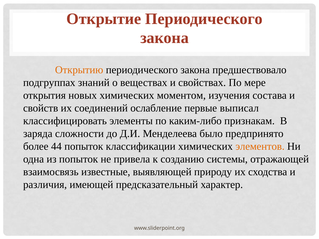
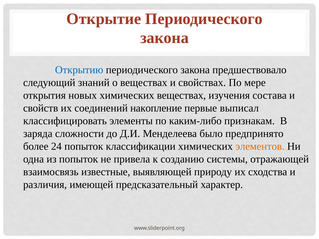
Открытию colour: orange -> blue
подгруппах: подгруппах -> следующий
химических моментом: моментом -> веществах
ослабление: ослабление -> накопление
44: 44 -> 24
